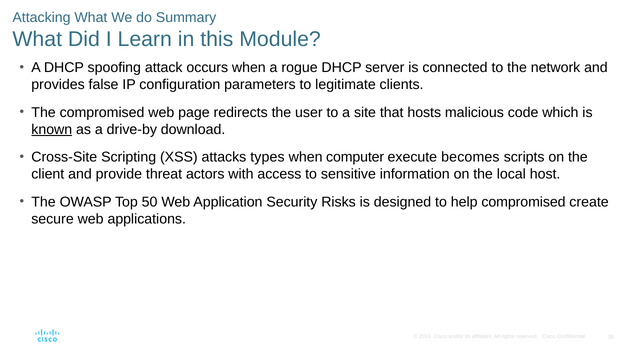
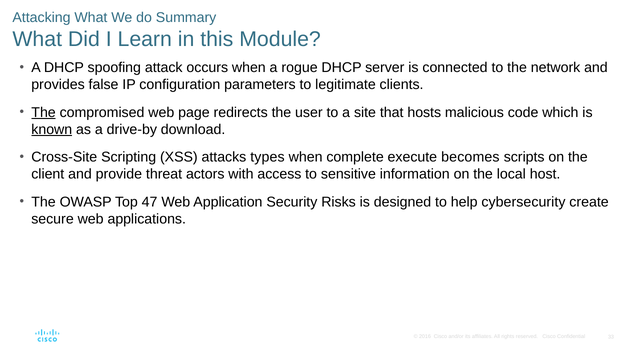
The at (44, 112) underline: none -> present
computer: computer -> complete
50: 50 -> 47
help compromised: compromised -> cybersecurity
